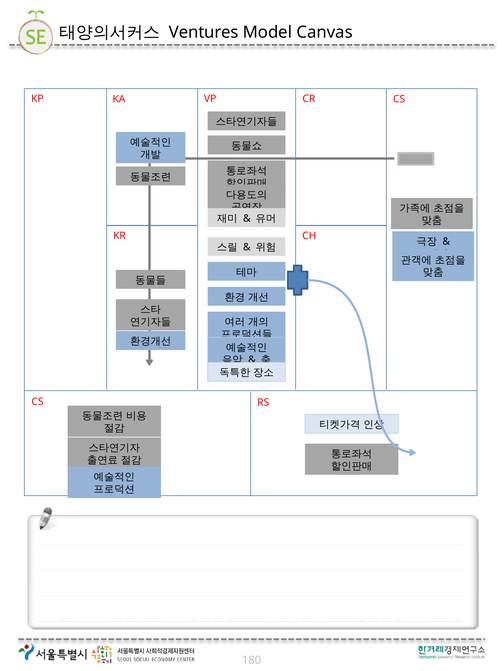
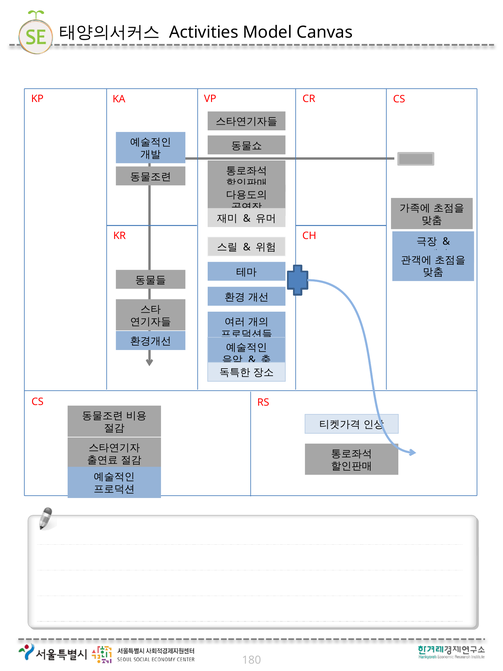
Ventures: Ventures -> Activities
